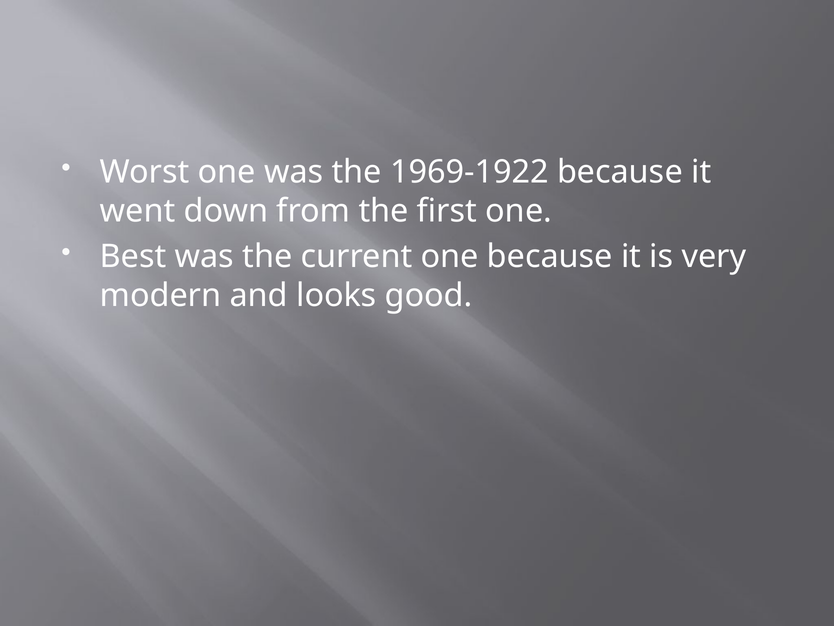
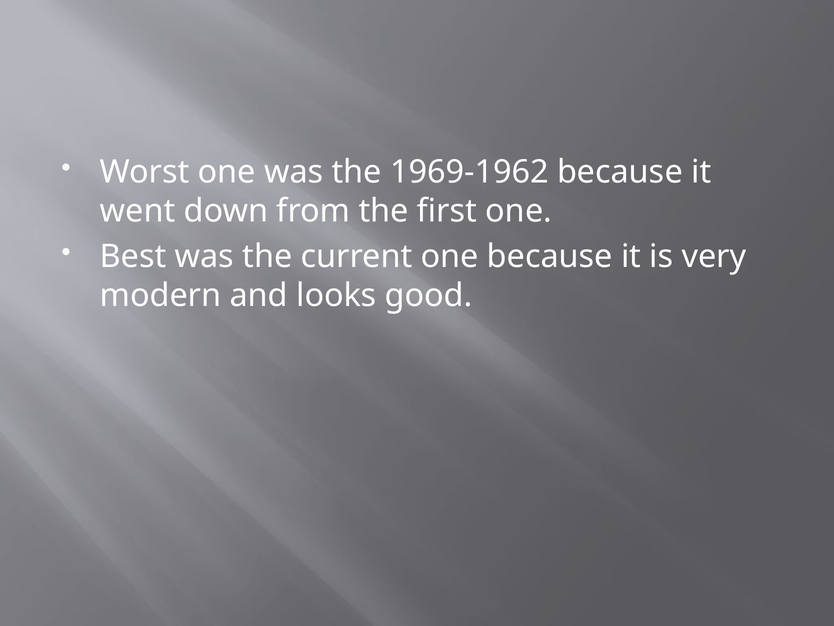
1969-1922: 1969-1922 -> 1969-1962
